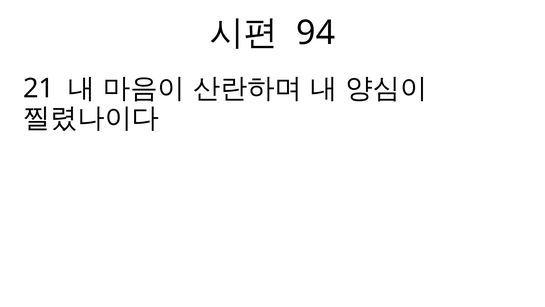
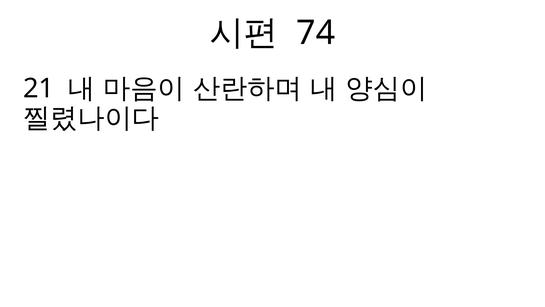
94: 94 -> 74
